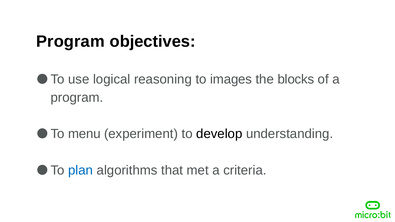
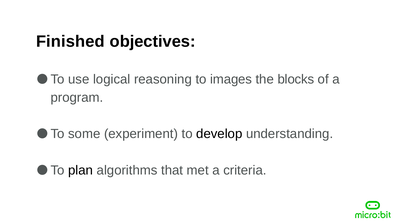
Program at (70, 41): Program -> Finished
menu: menu -> some
plan colour: blue -> black
